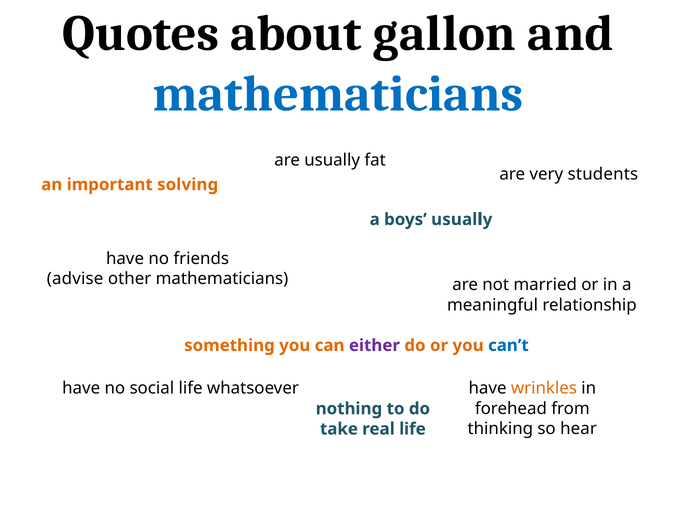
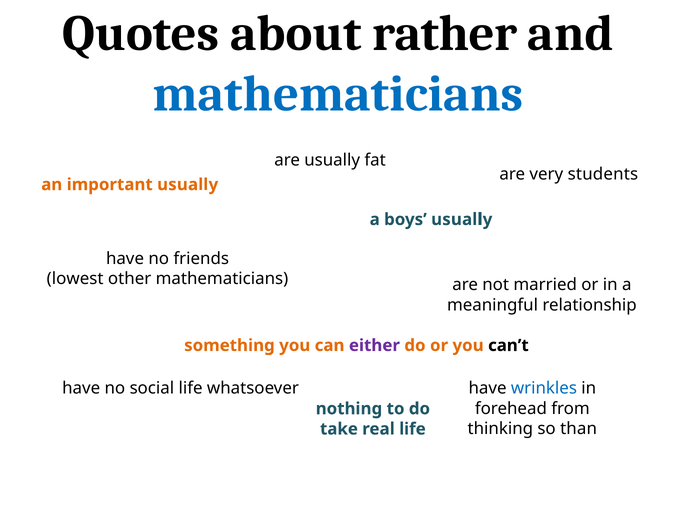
gallon: gallon -> rather
important solving: solving -> usually
advise: advise -> lowest
can’t colour: blue -> black
wrinkles colour: orange -> blue
hear: hear -> than
